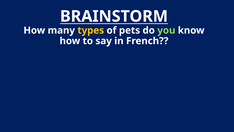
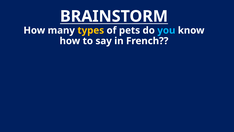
you colour: light green -> light blue
